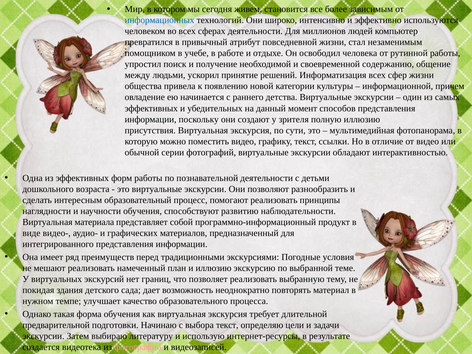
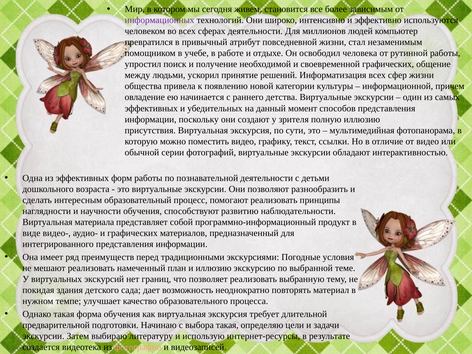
информационных colour: blue -> purple
своевременной содержанию: содержанию -> графических
выбора текст: текст -> такая
